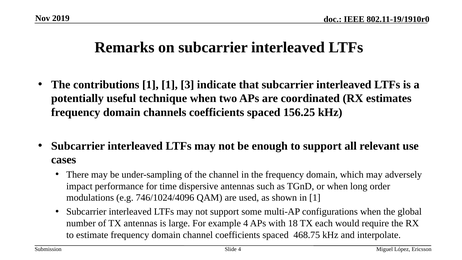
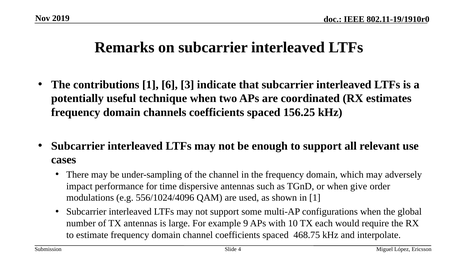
1 1: 1 -> 6
long: long -> give
746/1024/4096: 746/1024/4096 -> 556/1024/4096
example 4: 4 -> 9
18: 18 -> 10
